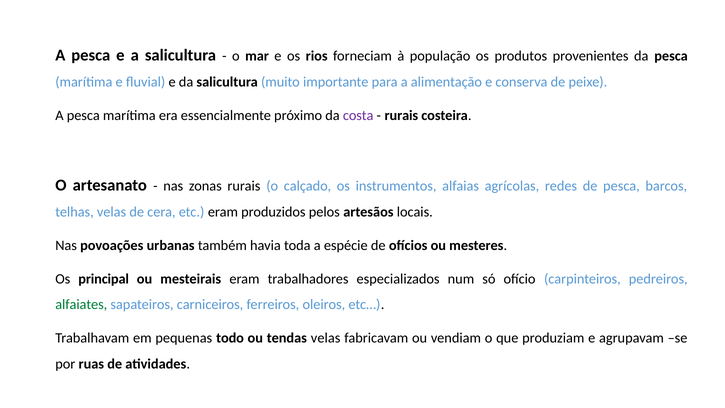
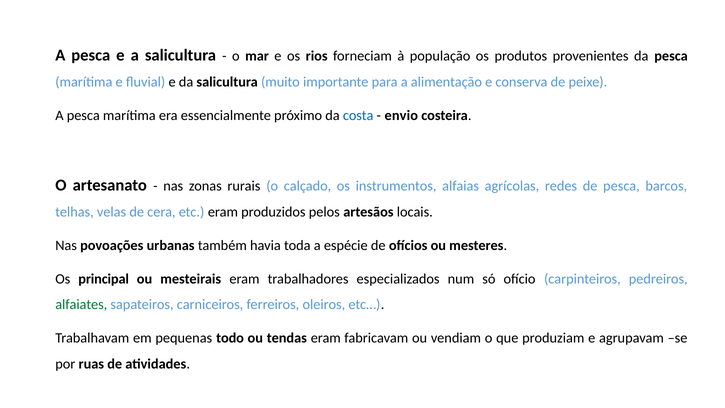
costa colour: purple -> blue
rurais at (401, 115): rurais -> envio
tendas velas: velas -> eram
